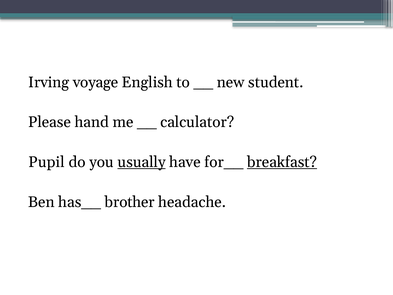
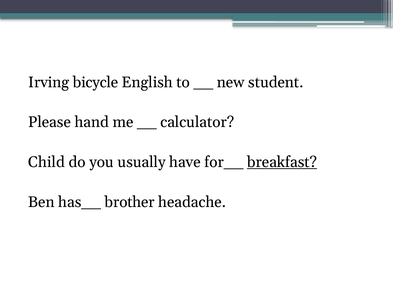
voyage: voyage -> bicycle
Pupil: Pupil -> Child
usually underline: present -> none
